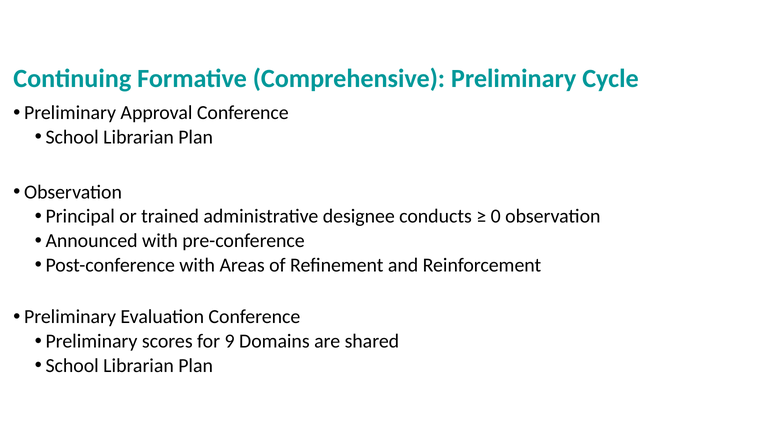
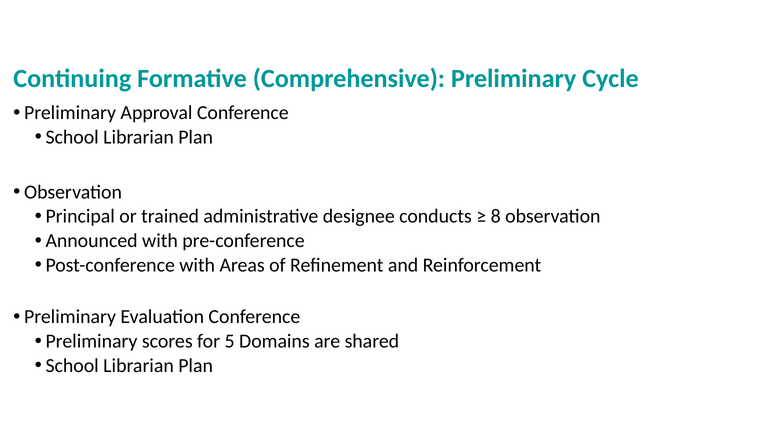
0: 0 -> 8
9: 9 -> 5
